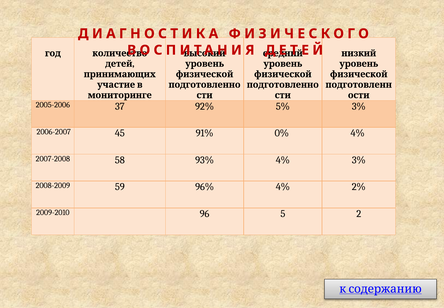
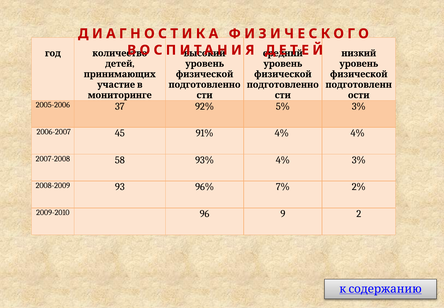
91% 0%: 0% -> 4%
59: 59 -> 93
96% 4%: 4% -> 7%
5: 5 -> 9
